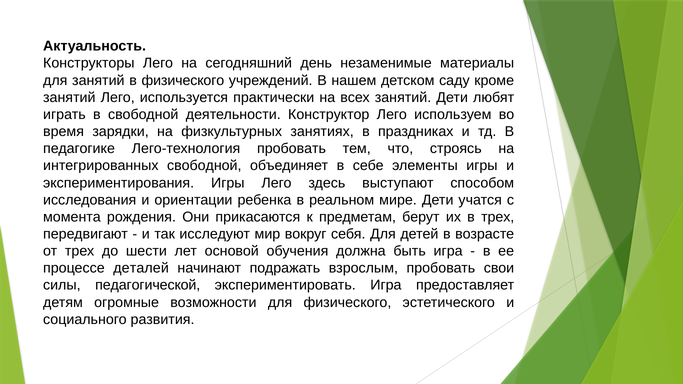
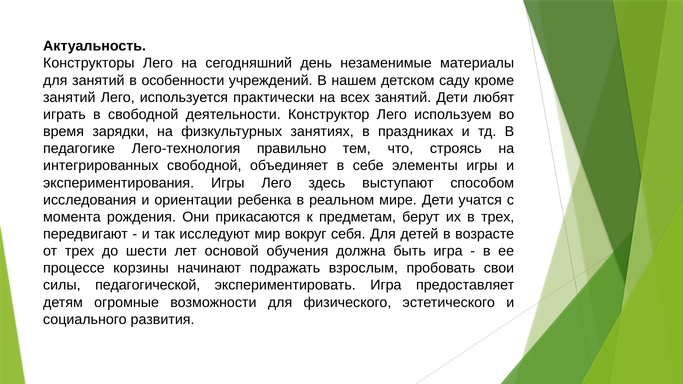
в физического: физического -> особенности
Лего-технология пробовать: пробовать -> правильно
деталей: деталей -> корзины
